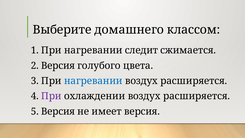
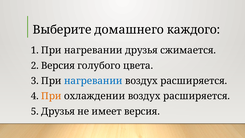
классом: классом -> каждого
нагревании следит: следит -> друзья
При at (51, 96) colour: purple -> orange
5 Версия: Версия -> Друзья
